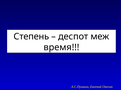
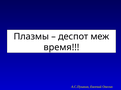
Степень: Степень -> Плазмы
